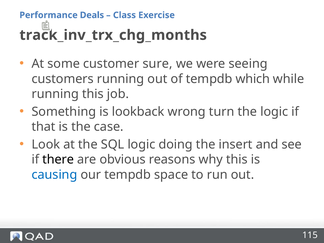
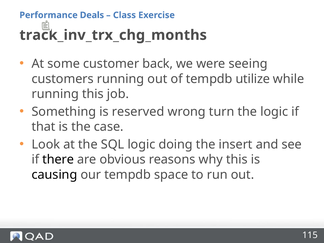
sure: sure -> back
which: which -> utilize
lookback: lookback -> reserved
causing colour: blue -> black
